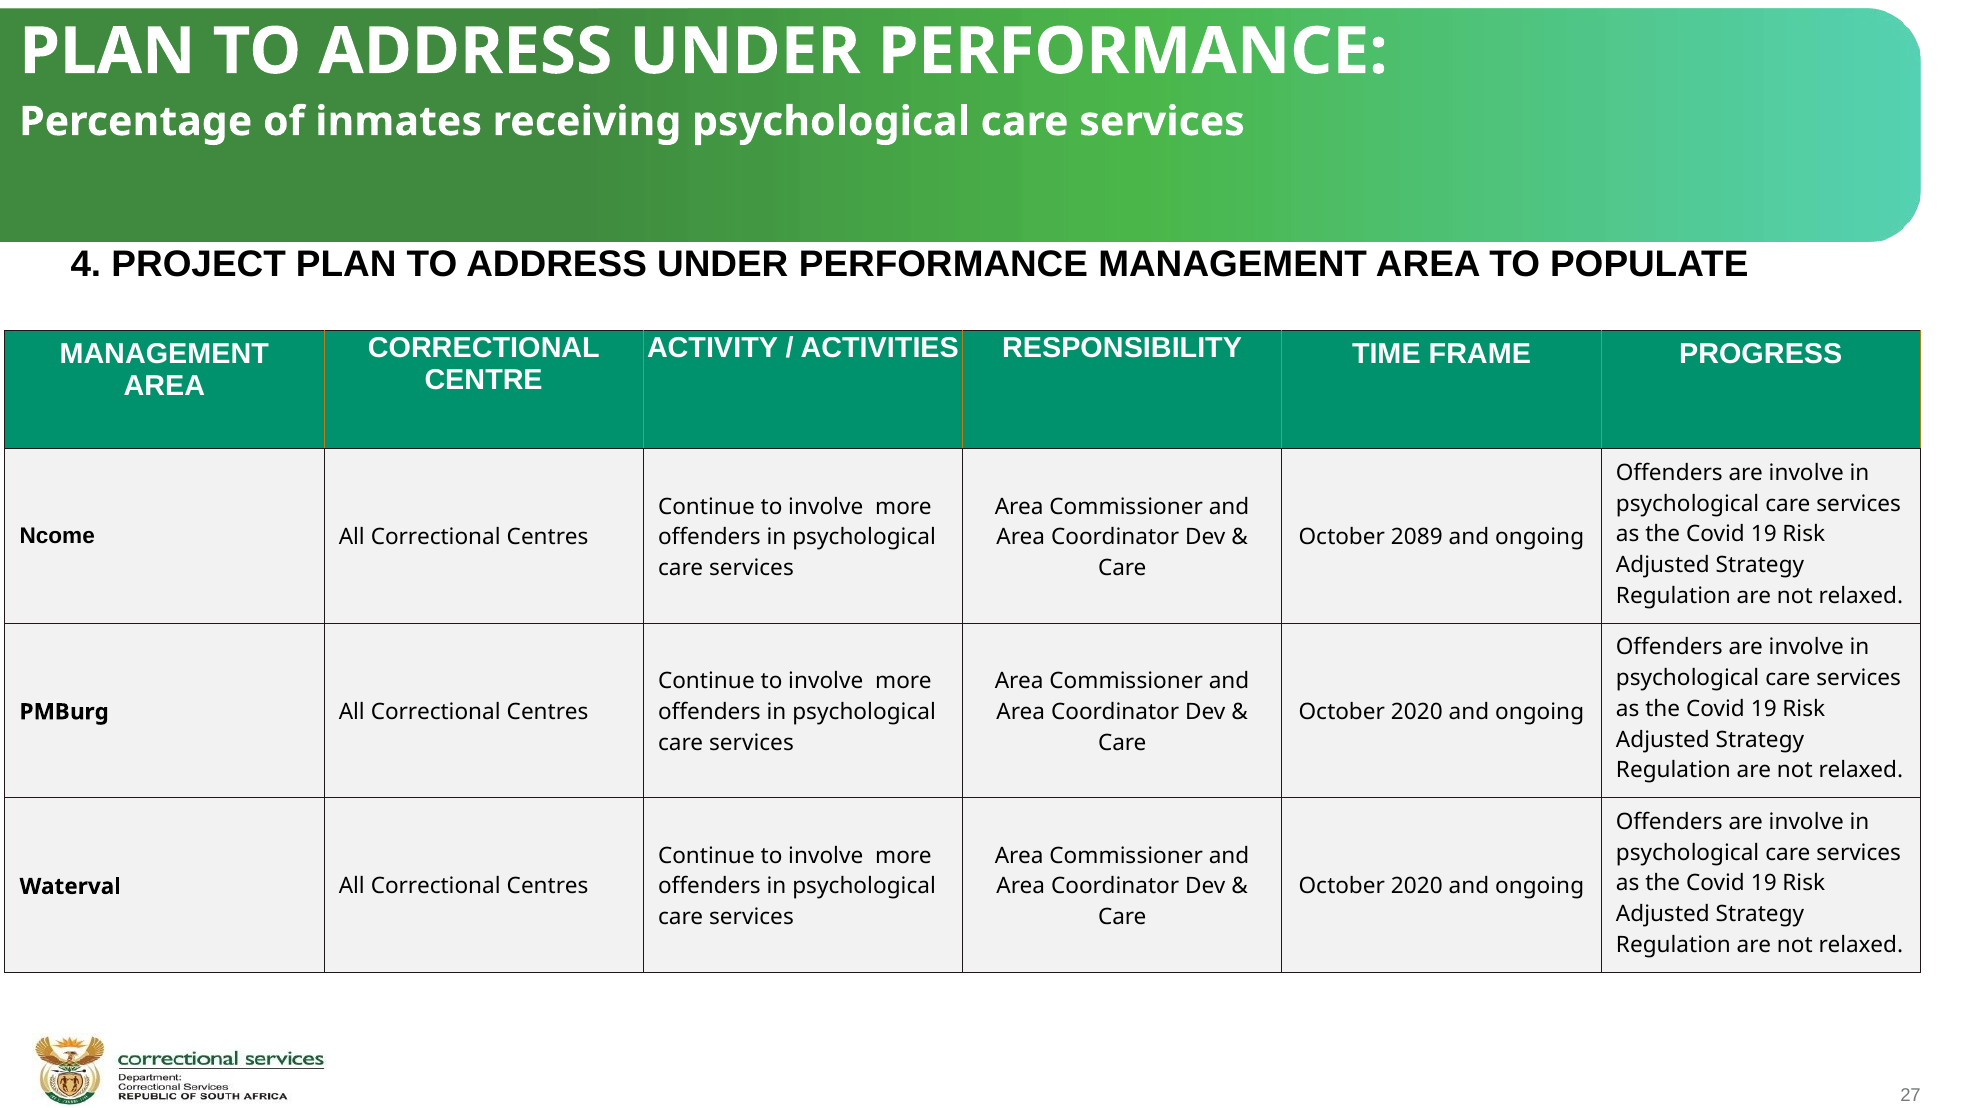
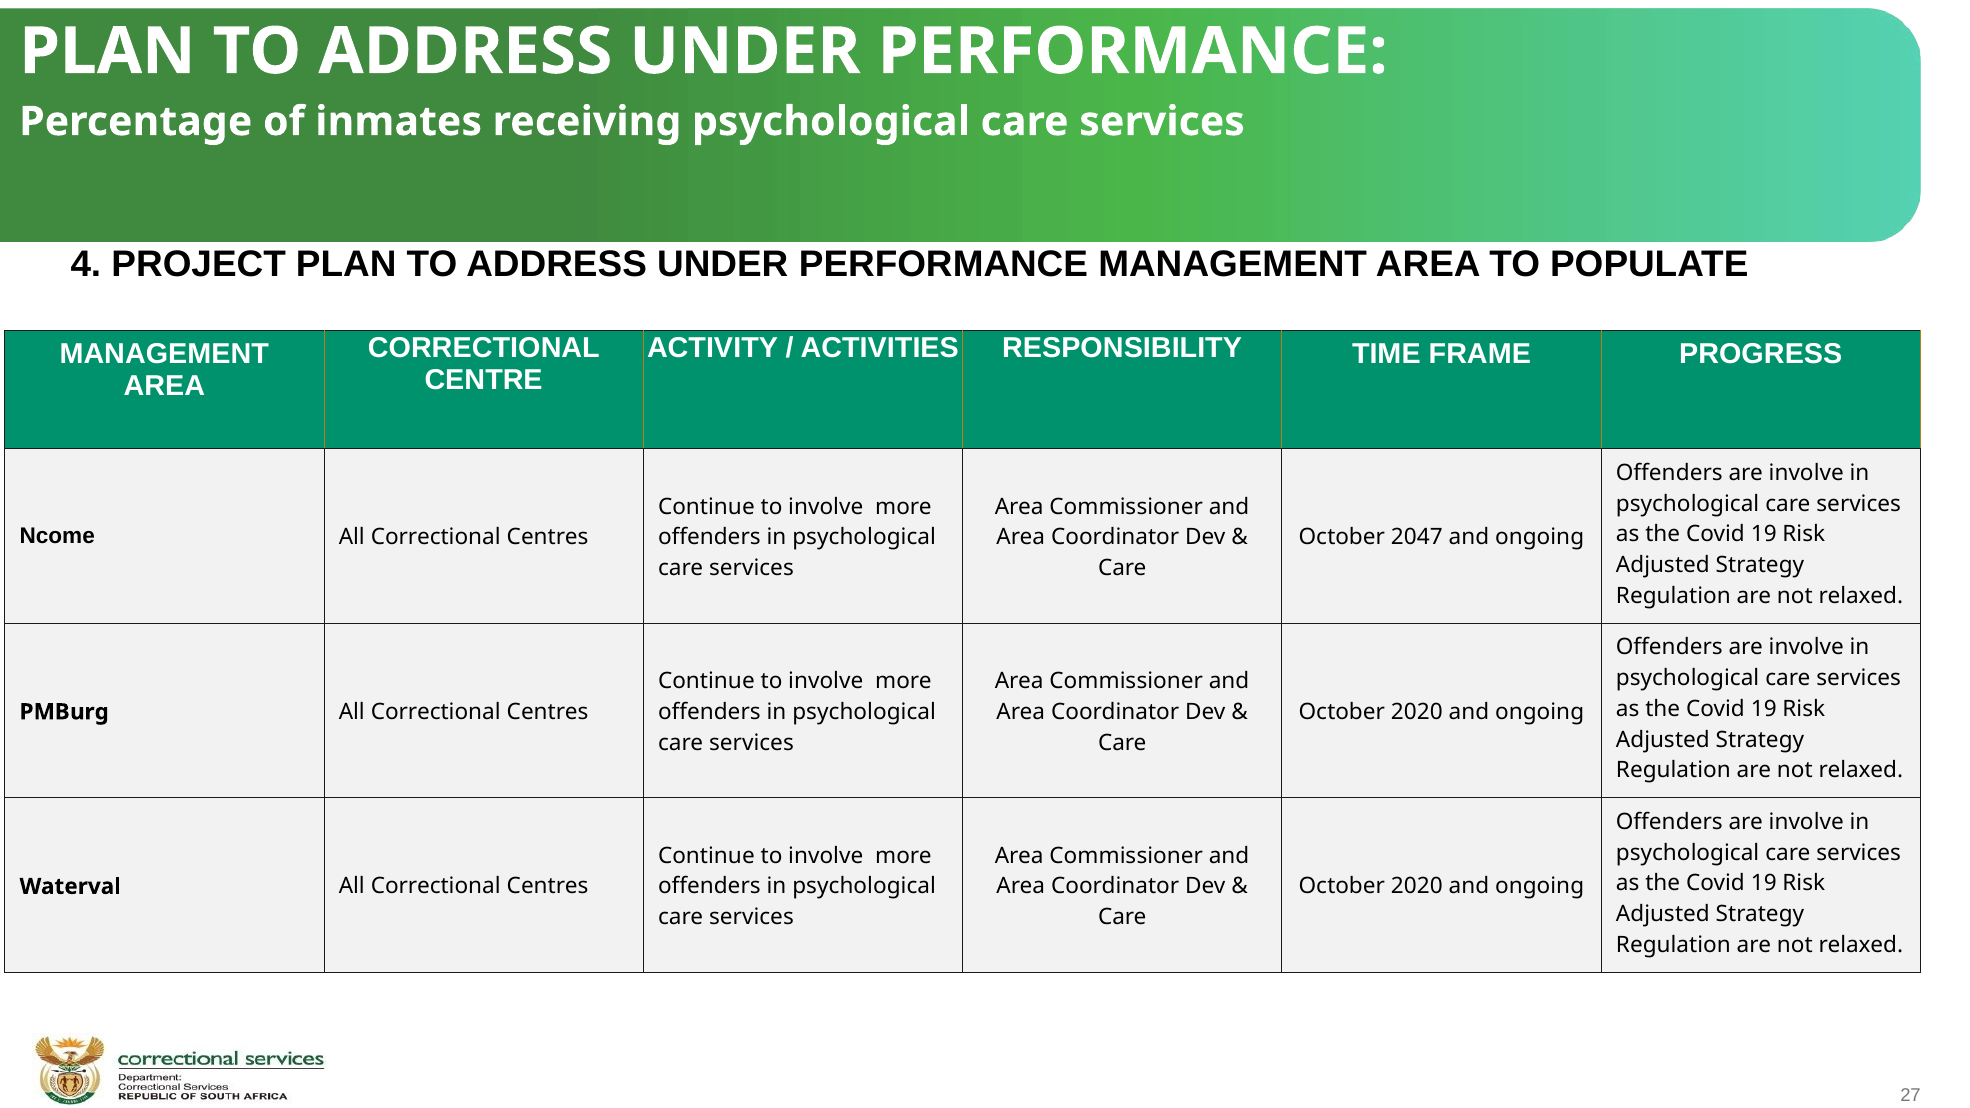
2089: 2089 -> 2047
